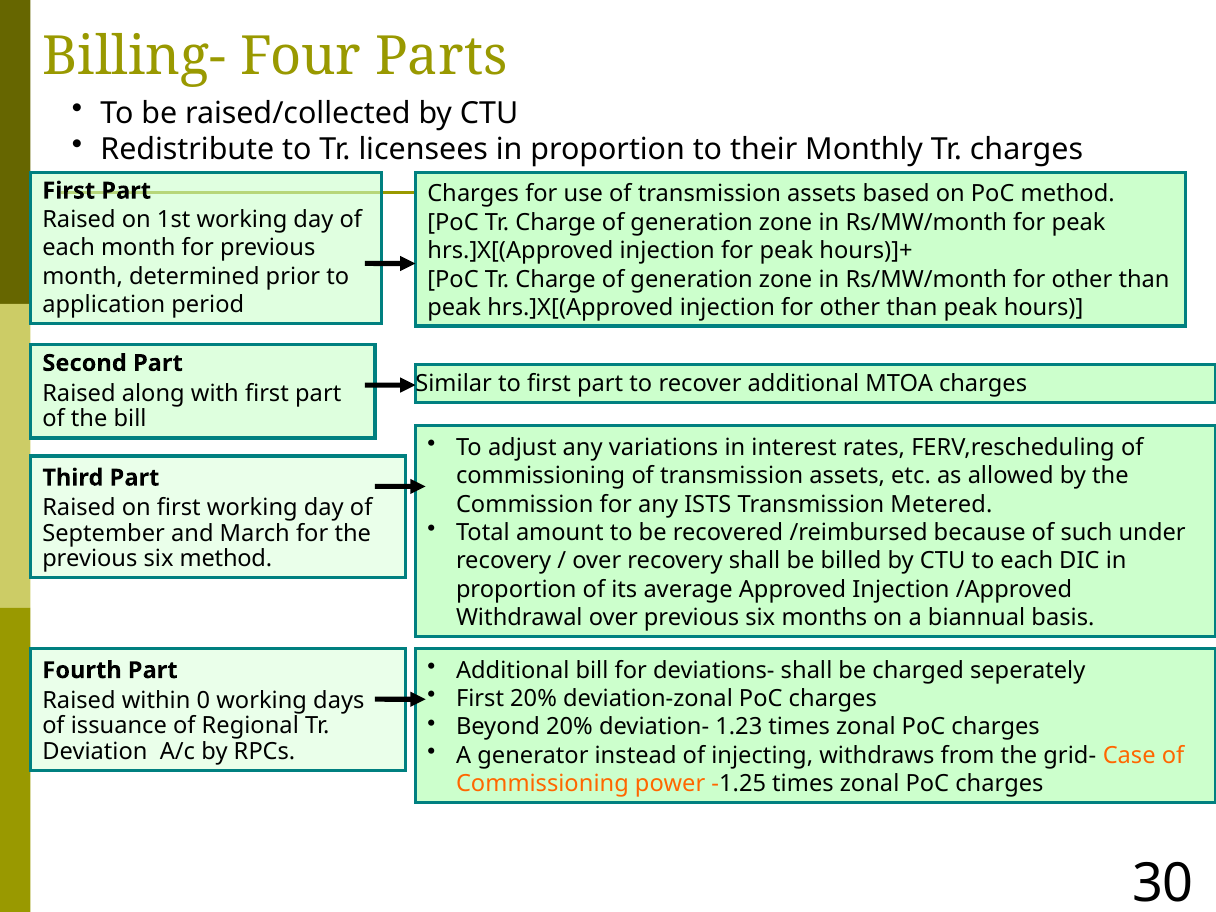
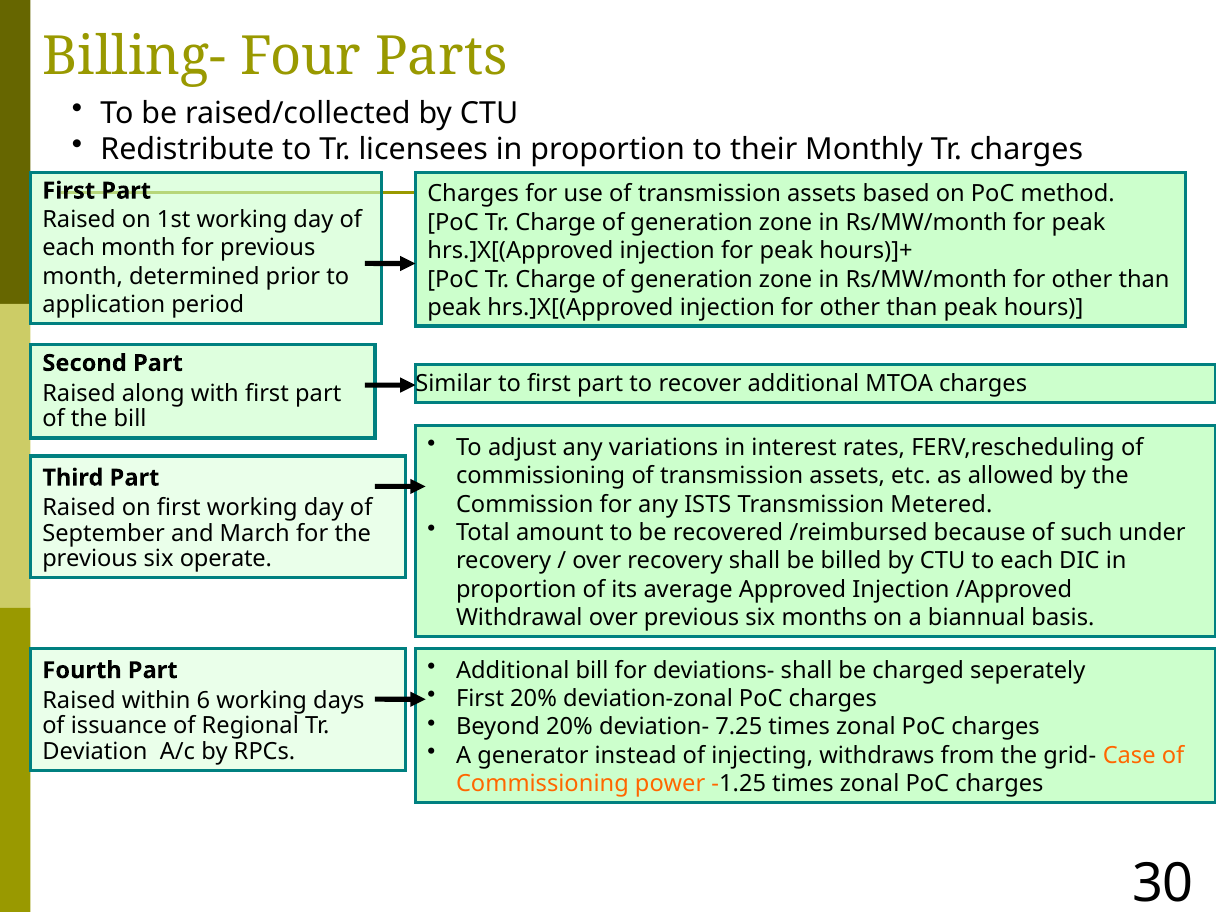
six method: method -> operate
0: 0 -> 6
1.23: 1.23 -> 7.25
